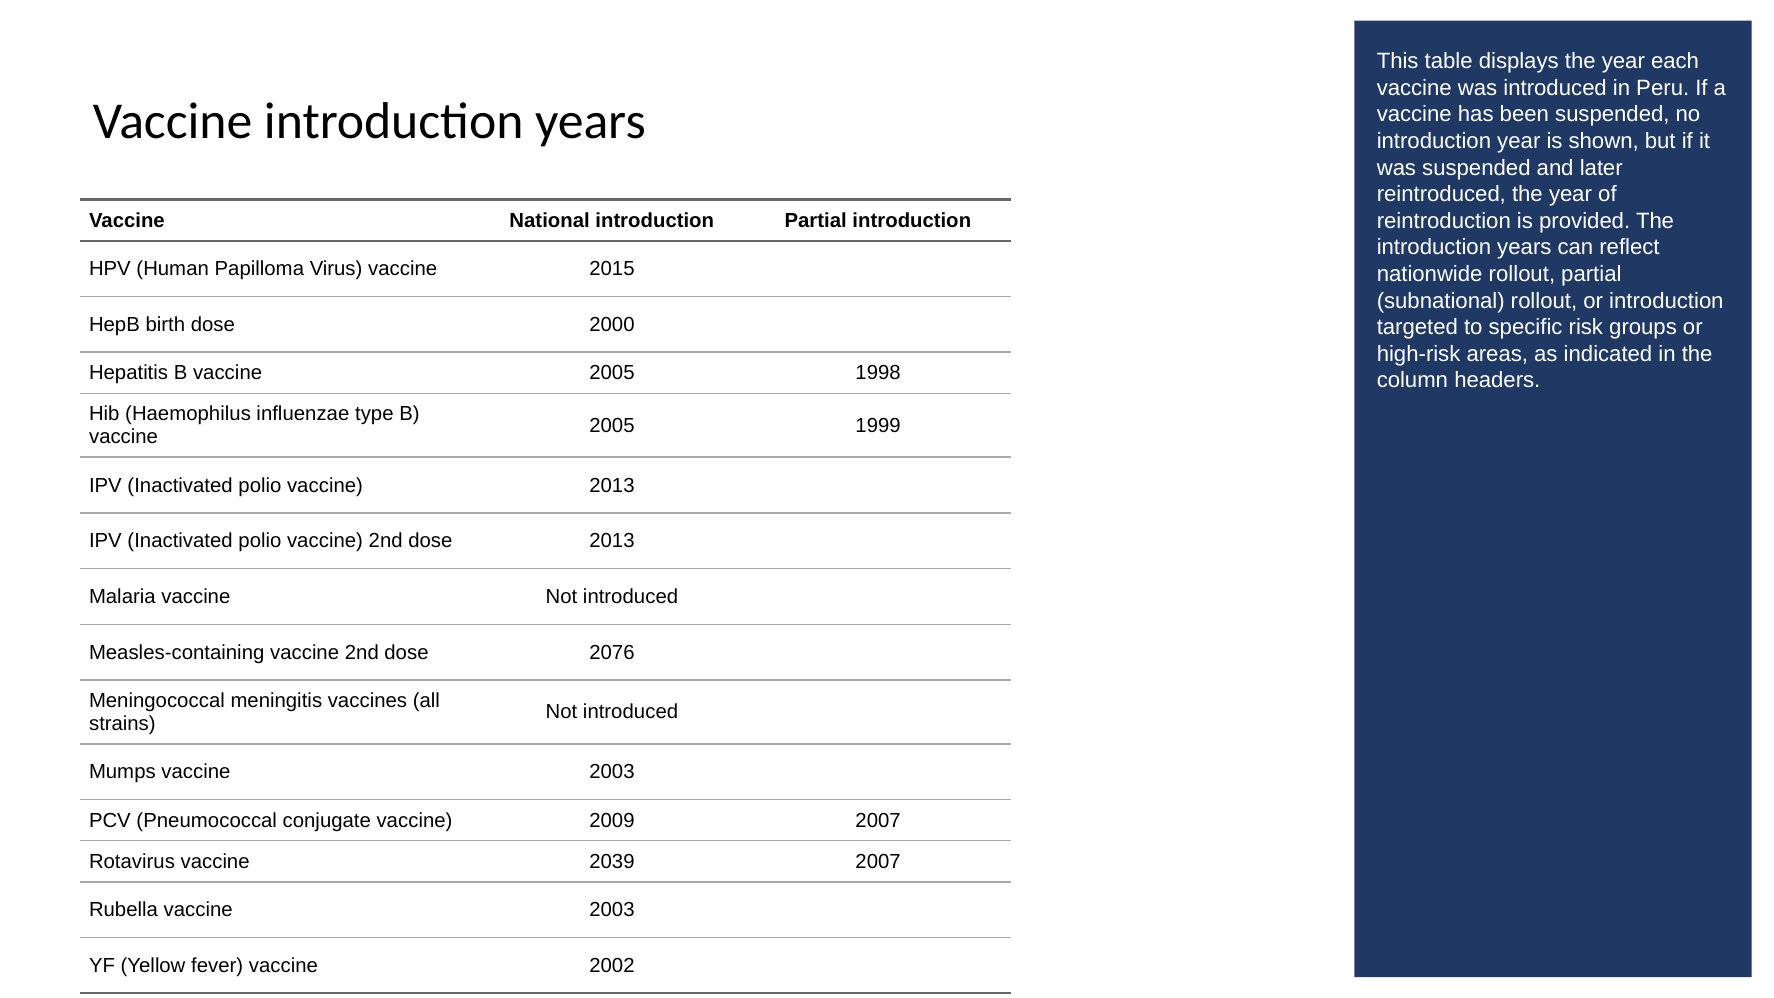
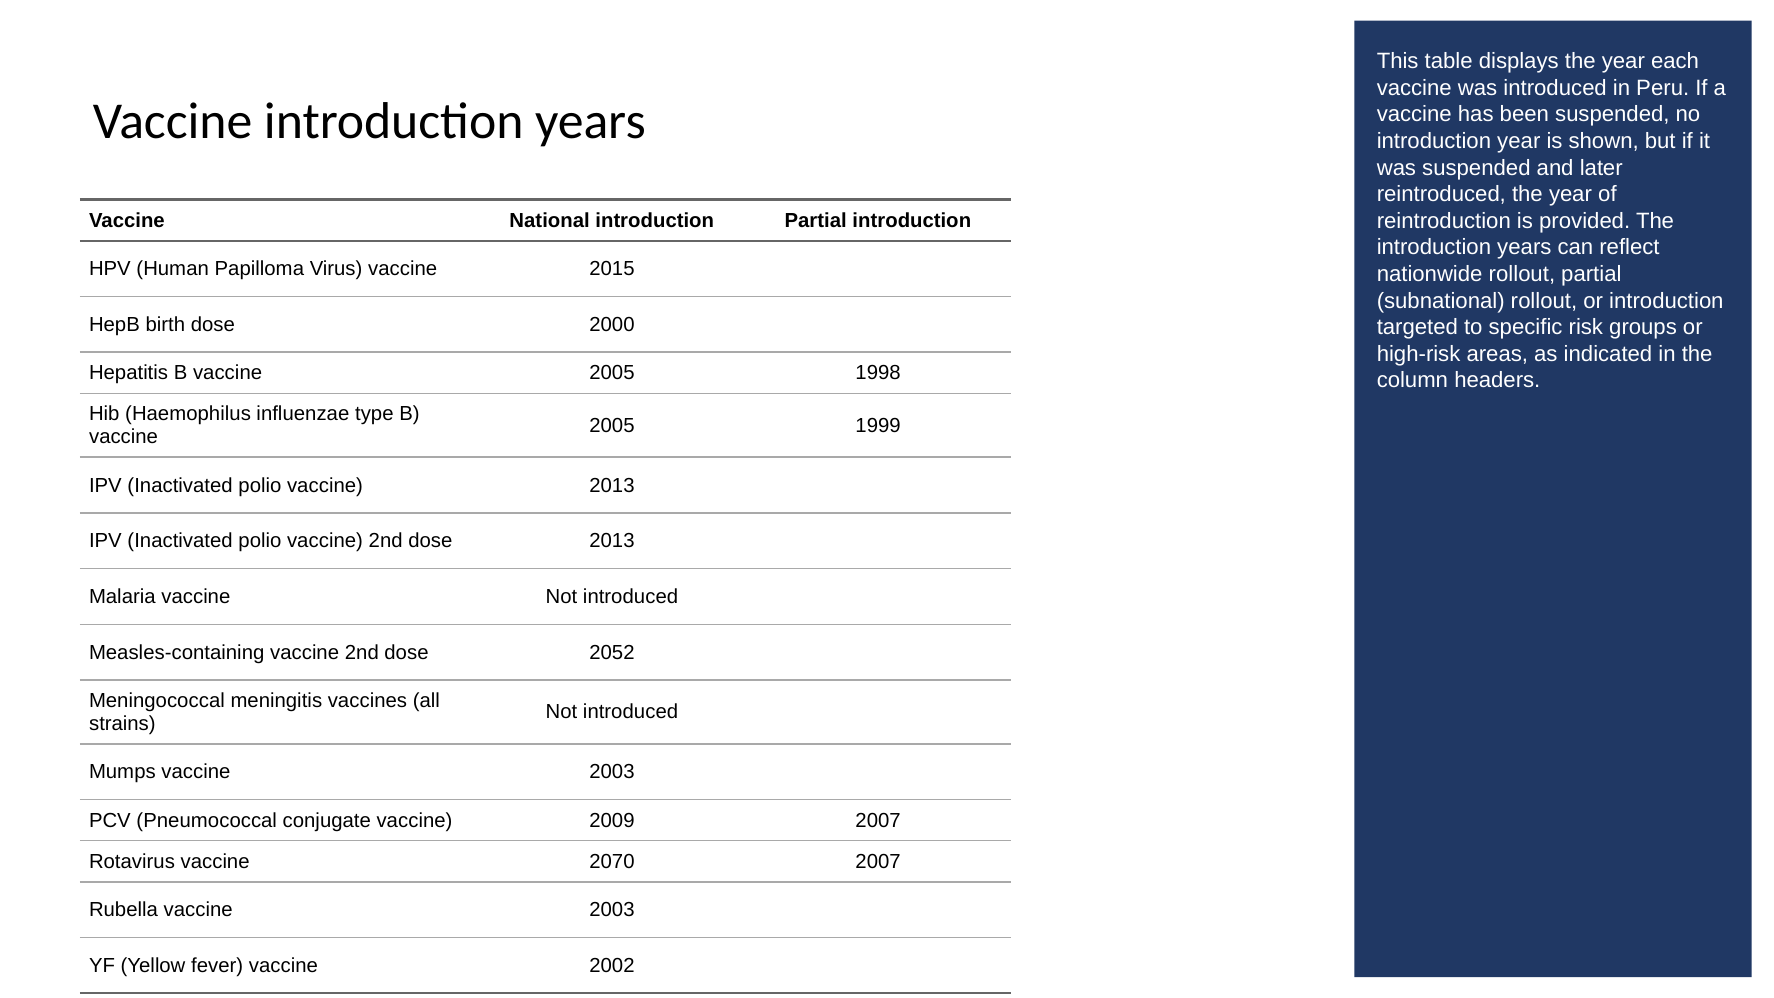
2076: 2076 -> 2052
2039: 2039 -> 2070
